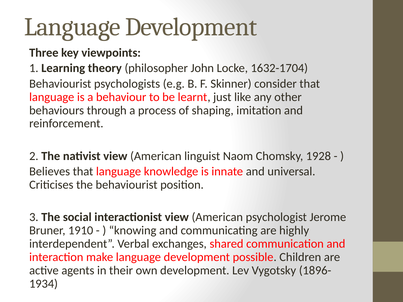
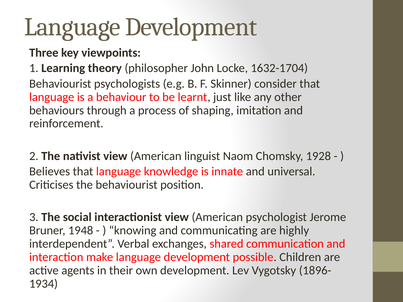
1910: 1910 -> 1948
